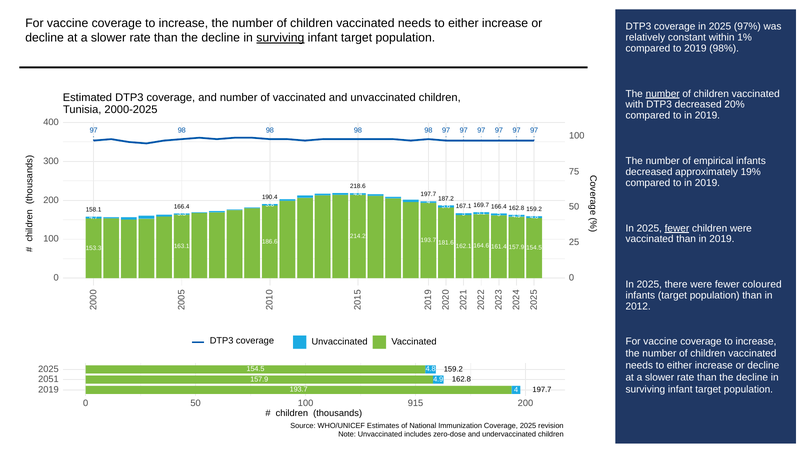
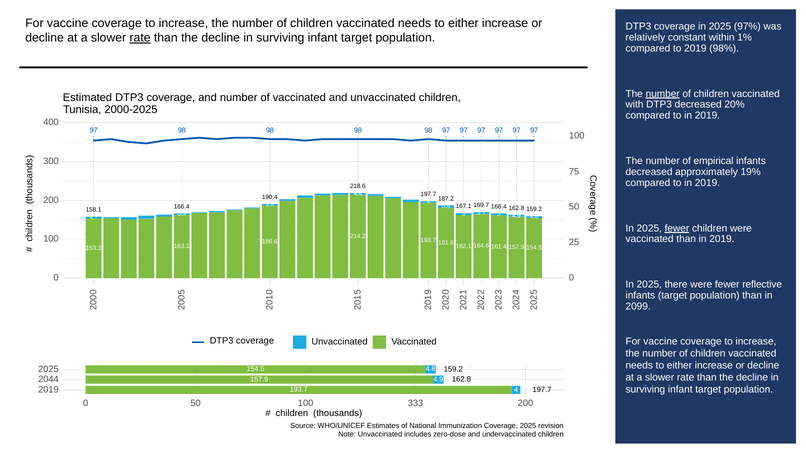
rate at (140, 38) underline: none -> present
surviving at (280, 38) underline: present -> none
coloured: coloured -> reflective
2012: 2012 -> 2099
2051: 2051 -> 2044
915: 915 -> 333
